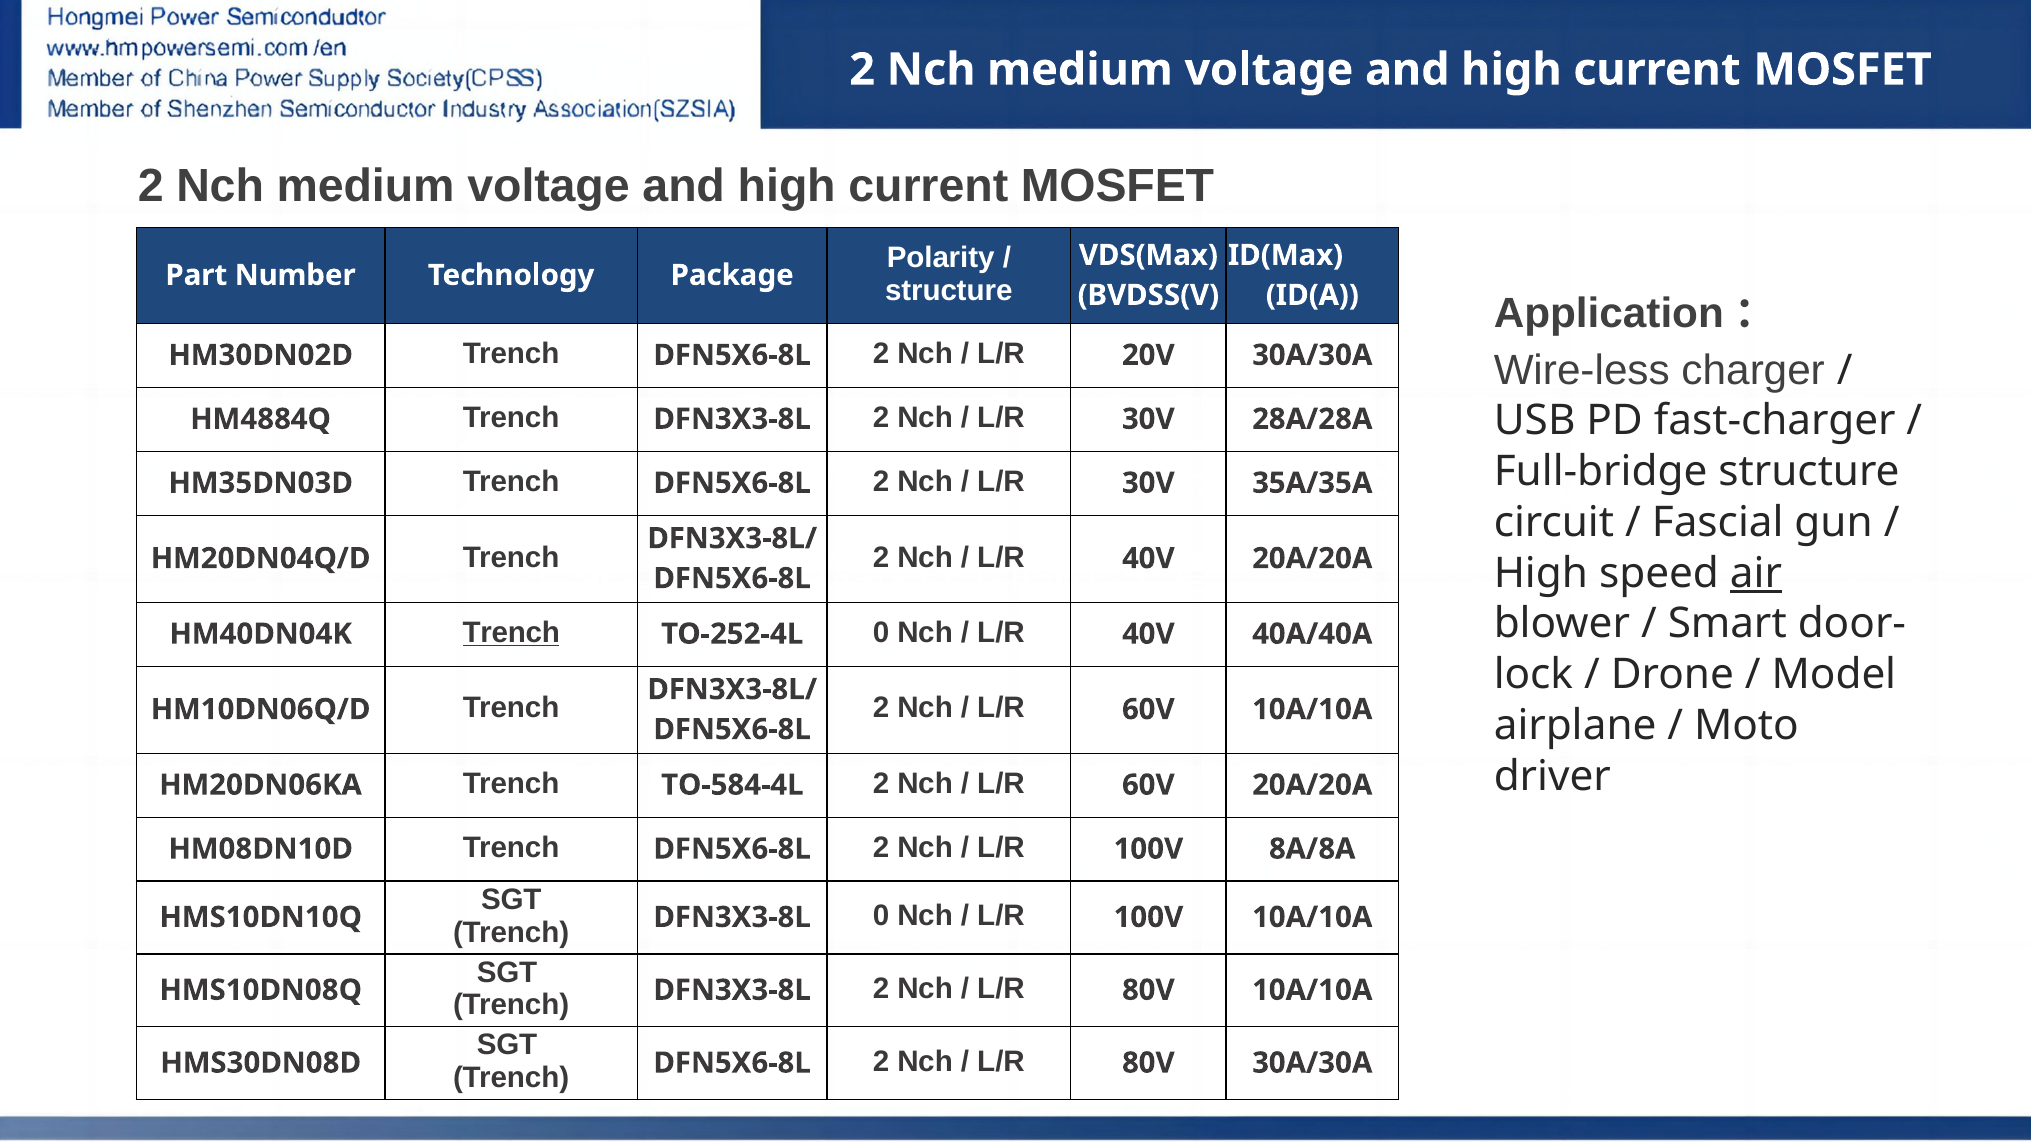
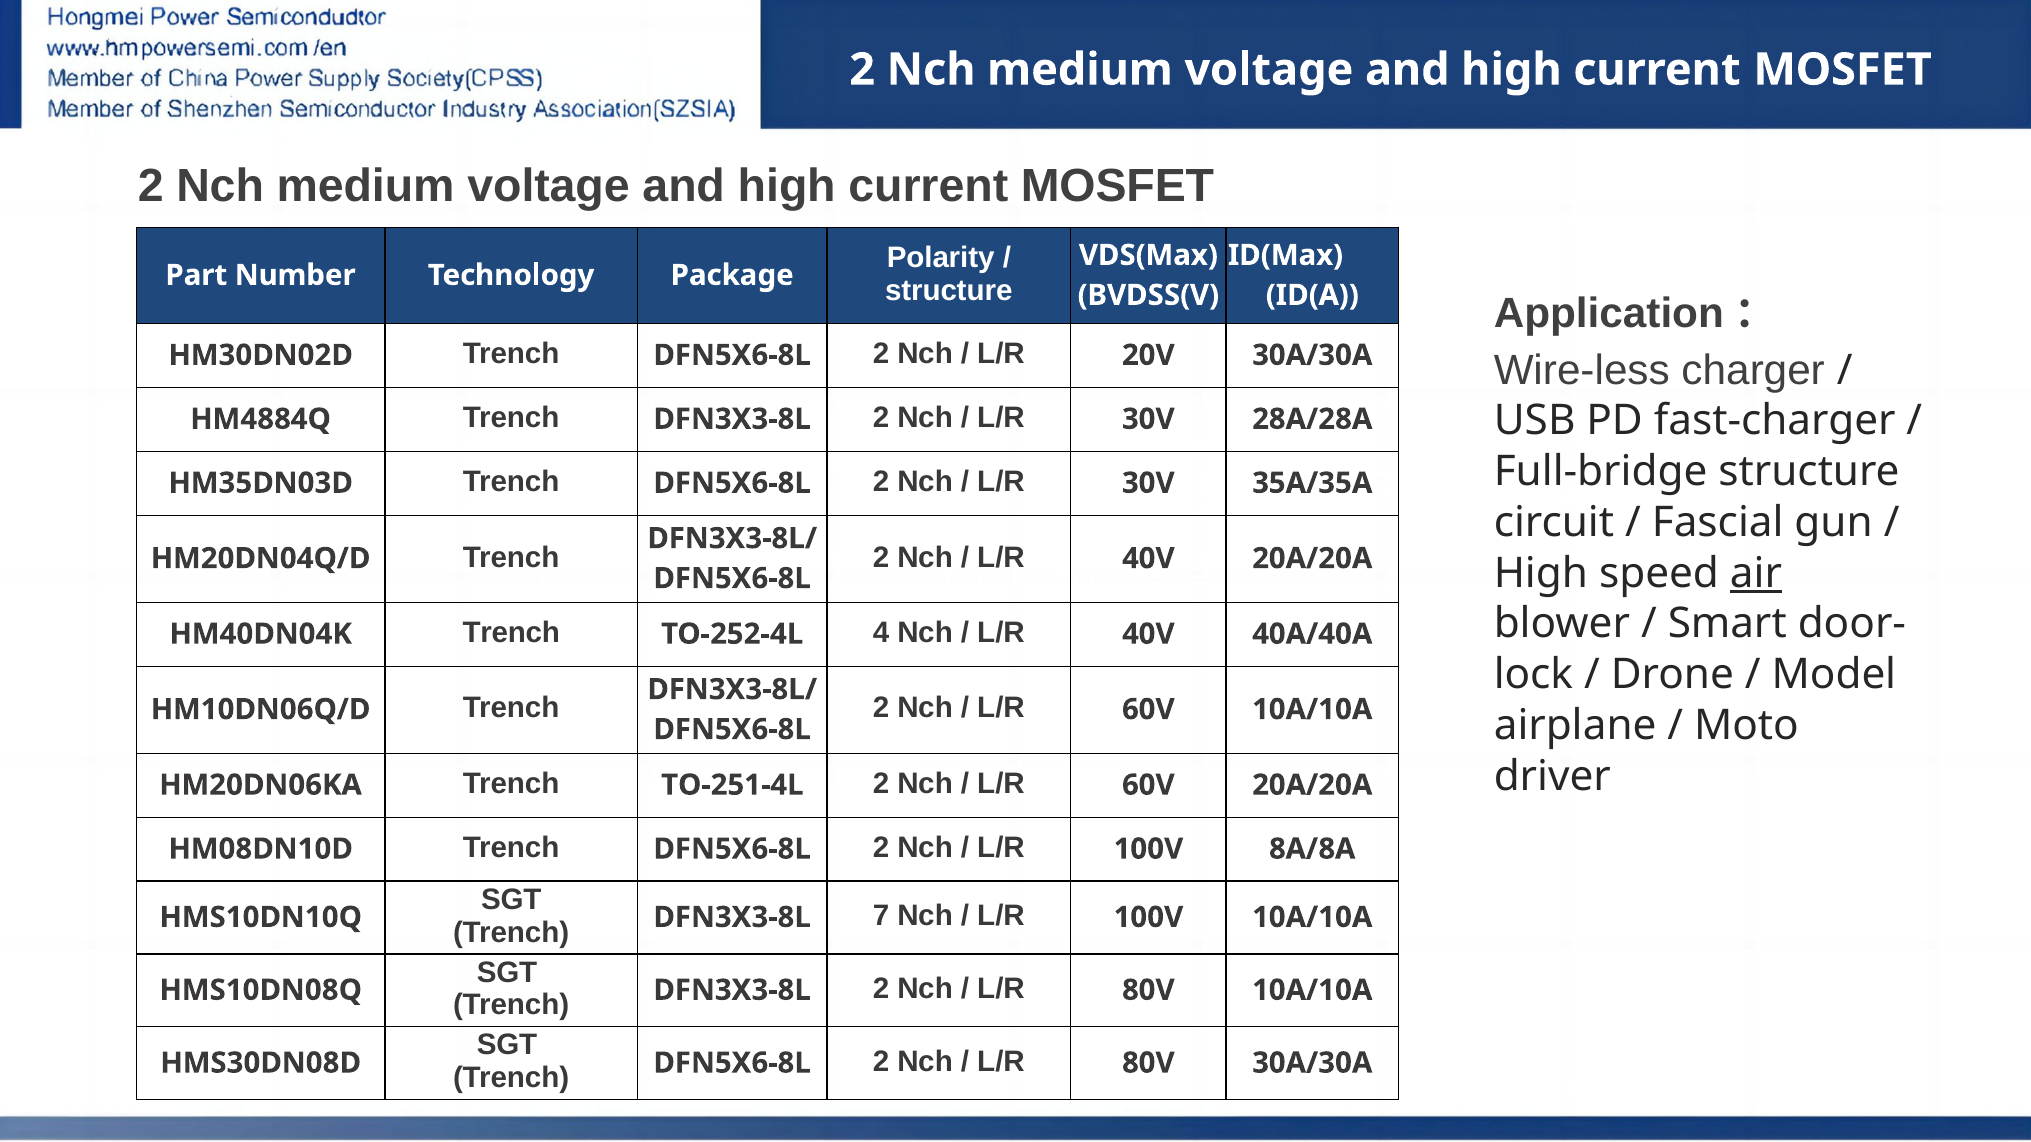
Trench at (511, 633) underline: present -> none
TO-252-4L 0: 0 -> 4
TO-584-4L: TO-584-4L -> TO-251-4L
DFN3X3-8L 0: 0 -> 7
